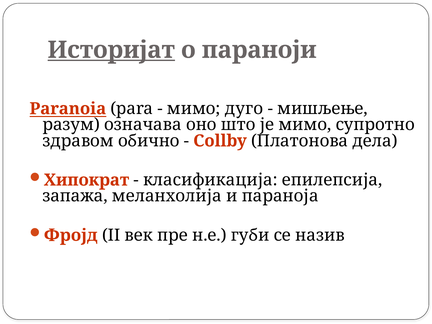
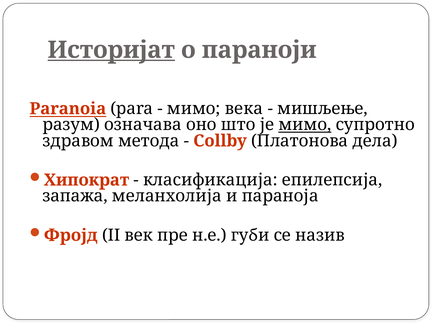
дуго: дуго -> века
мимо at (305, 125) underline: none -> present
обично: обично -> метода
